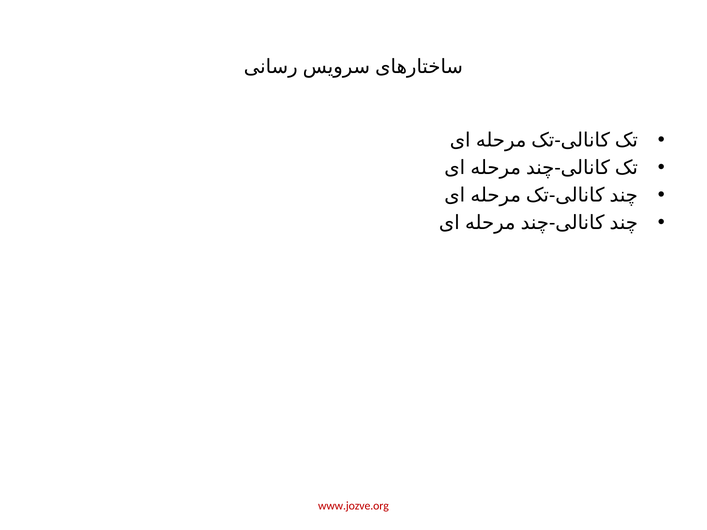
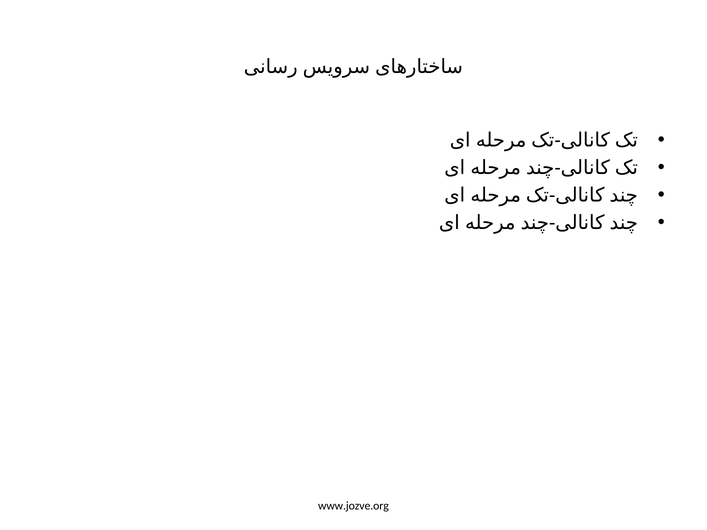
www.jozve.org colour: red -> black
